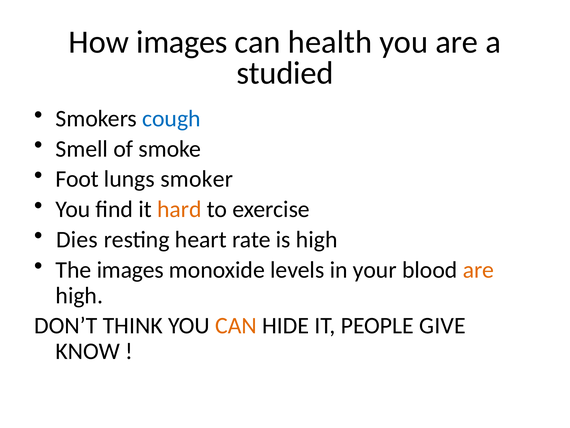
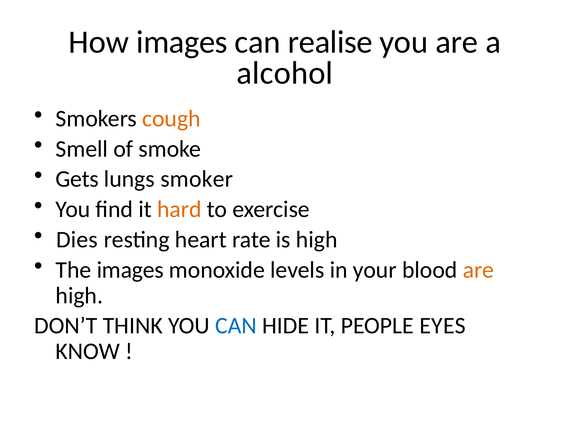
health: health -> realise
studied: studied -> alcohol
cough colour: blue -> orange
Foot: Foot -> Gets
CAN at (236, 325) colour: orange -> blue
GIVE: GIVE -> EYES
